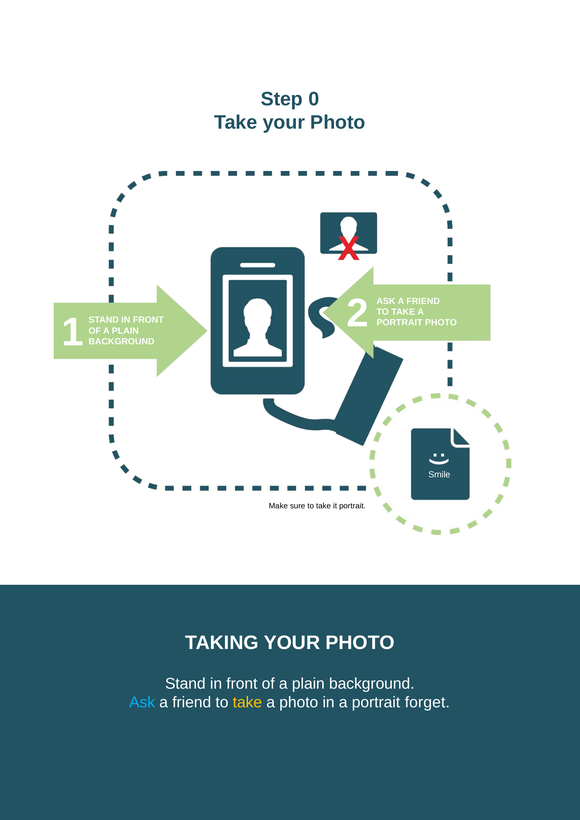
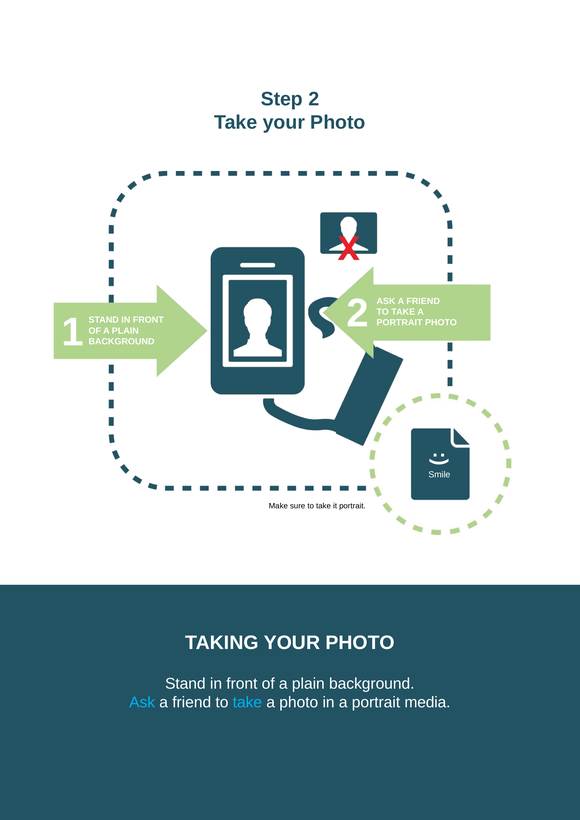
0: 0 -> 2
take at (247, 703) colour: yellow -> light blue
forget: forget -> media
